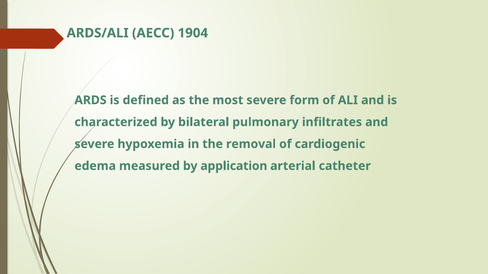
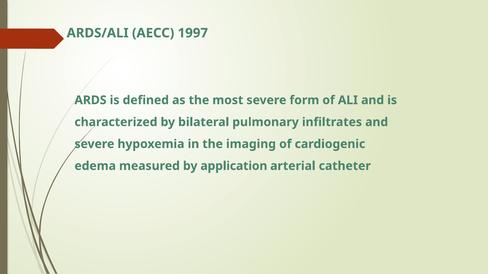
1904: 1904 -> 1997
removal: removal -> imaging
